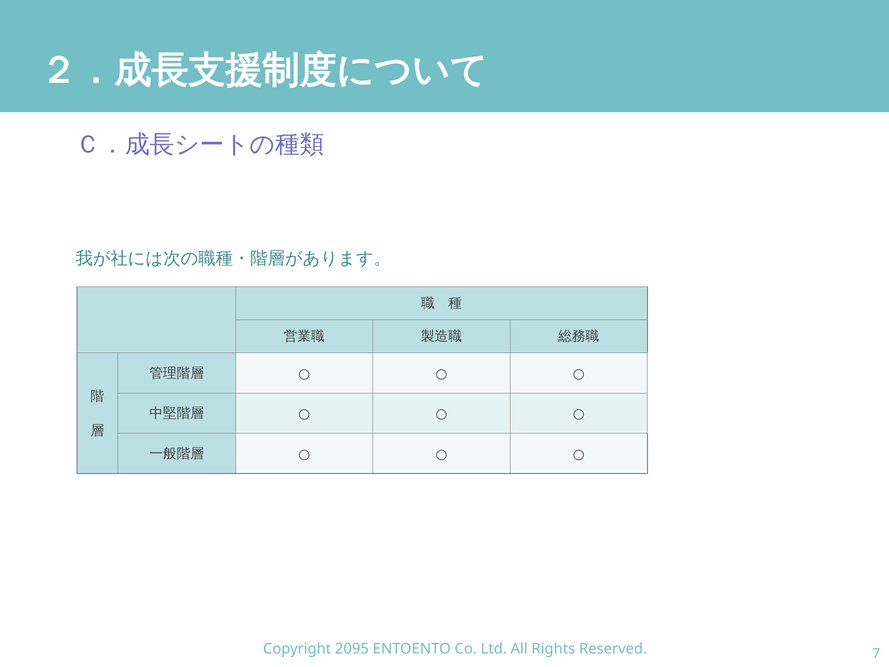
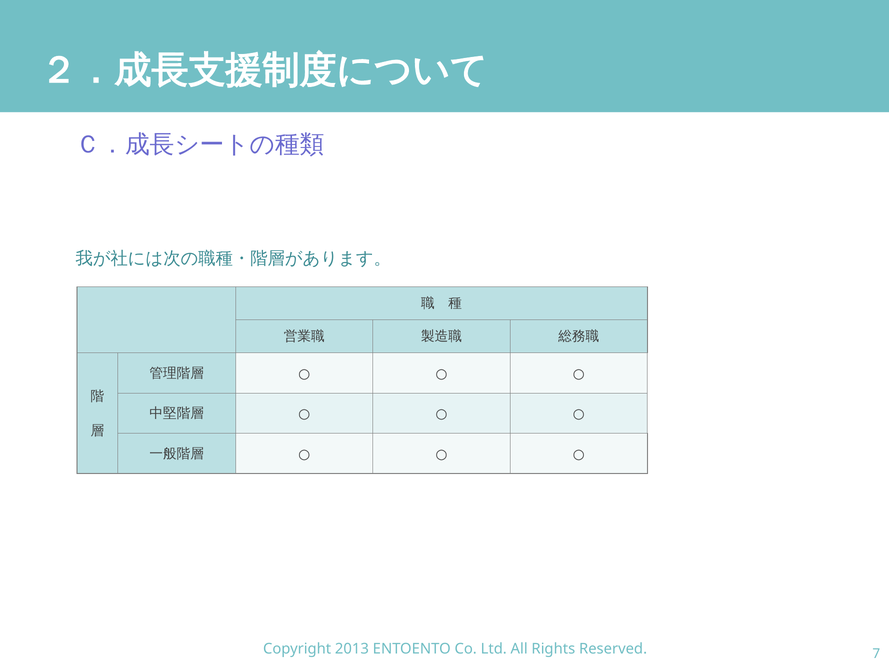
2095: 2095 -> 2013
